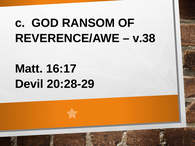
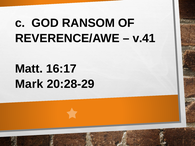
v.38: v.38 -> v.41
Devil: Devil -> Mark
